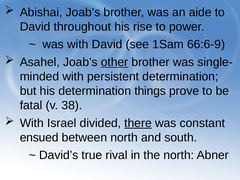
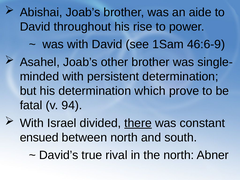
66:6-9: 66:6-9 -> 46:6-9
other underline: present -> none
things: things -> which
38: 38 -> 94
